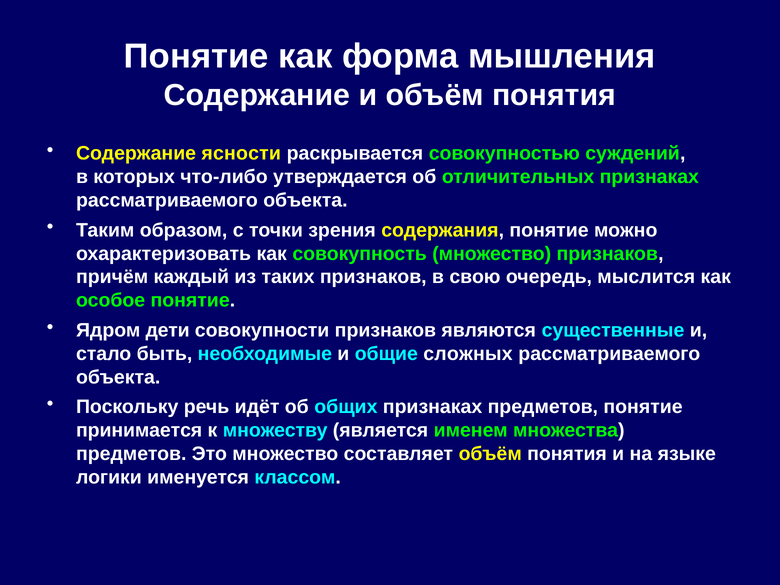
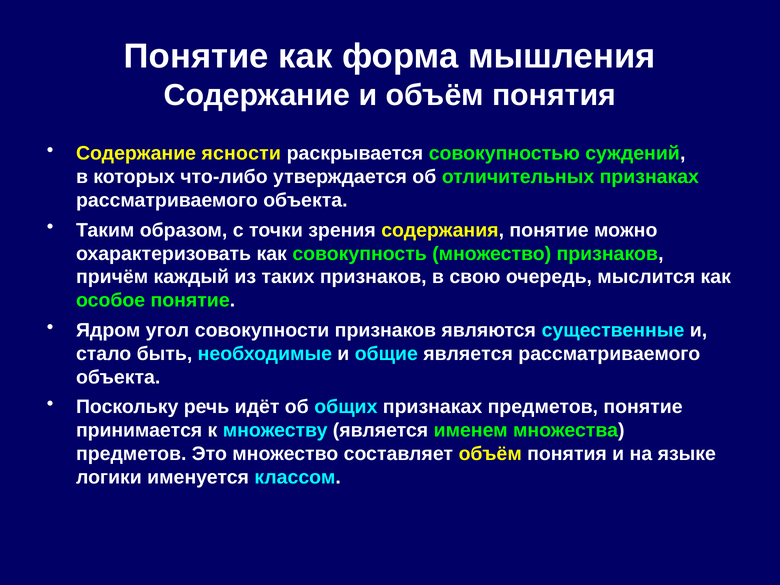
дети: дети -> угол
общие сложных: сложных -> является
